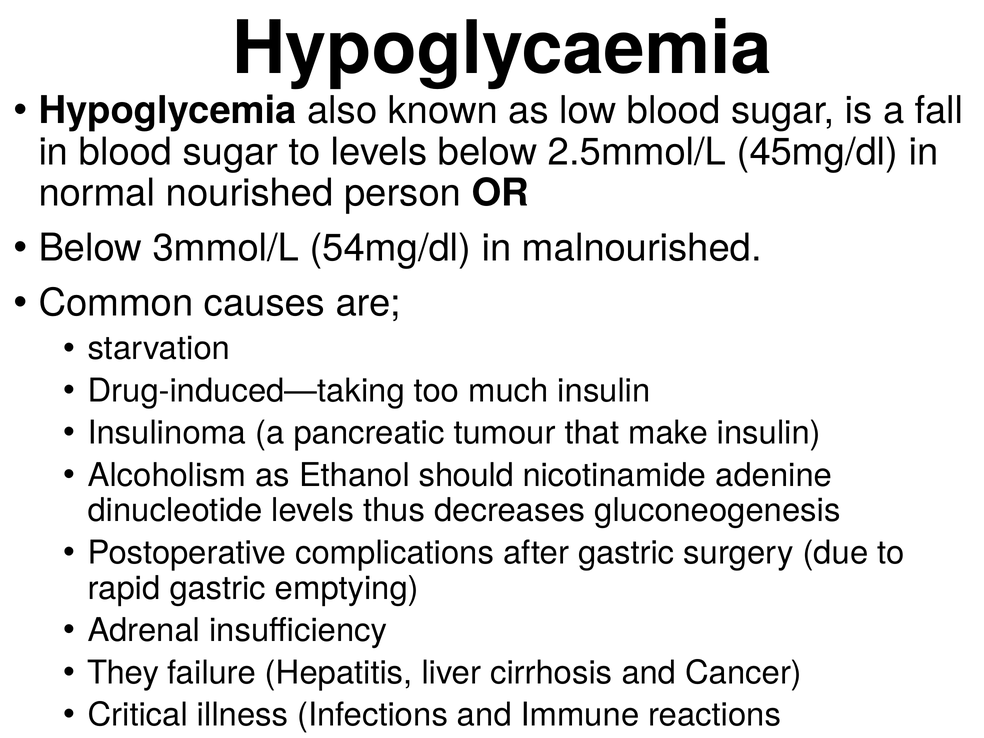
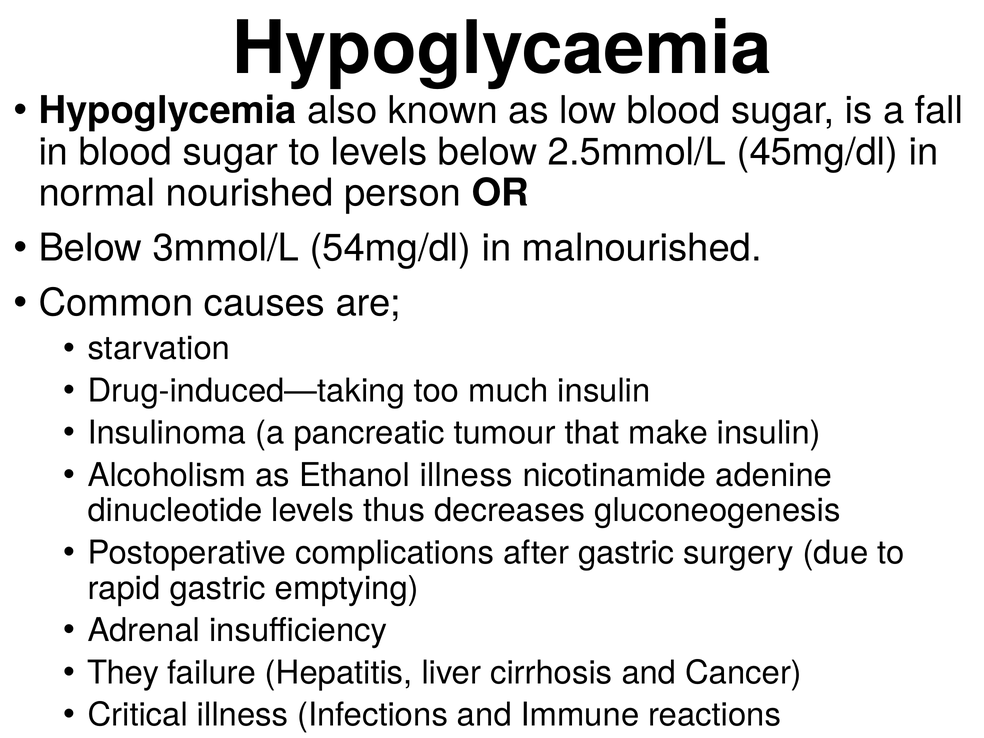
Ethanol should: should -> illness
